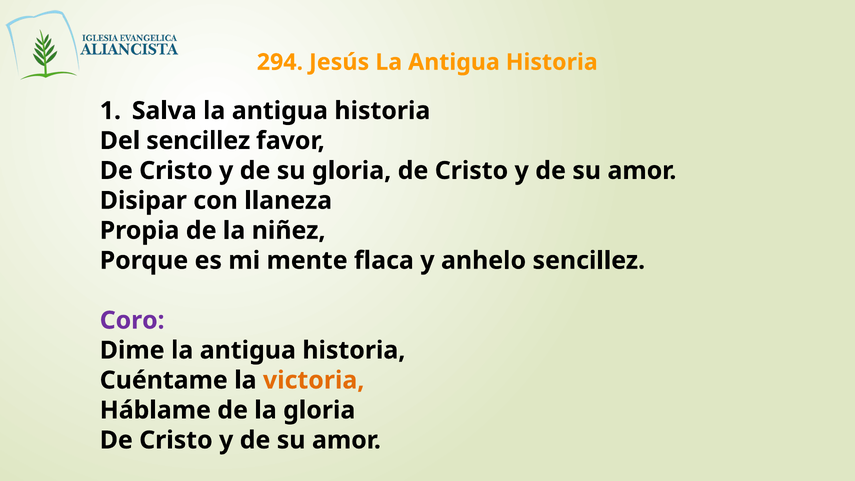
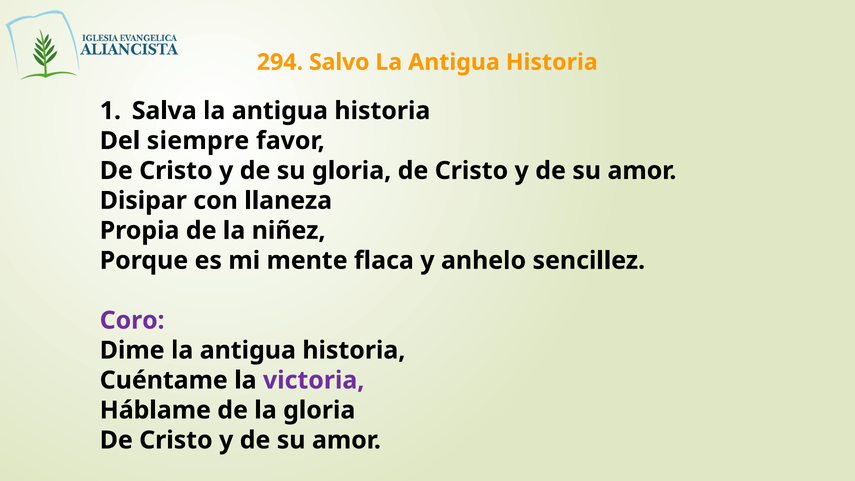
Jesús: Jesús -> Salvo
Del sencillez: sencillez -> siempre
victoria colour: orange -> purple
